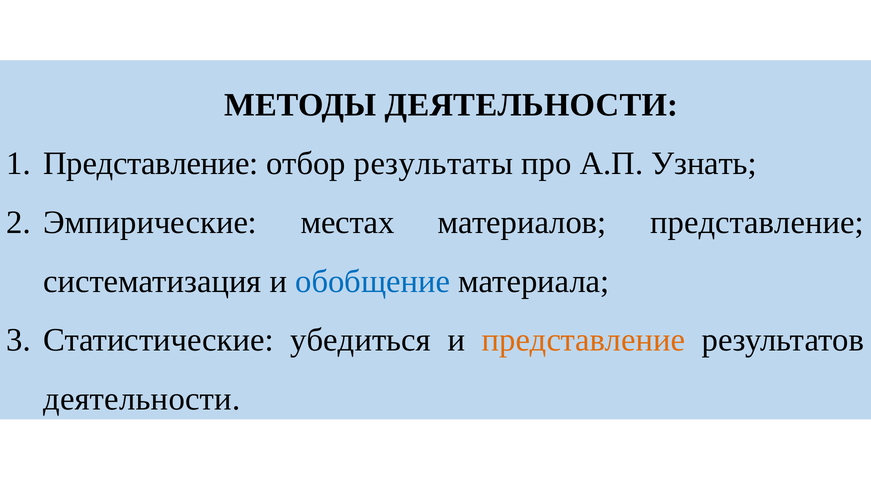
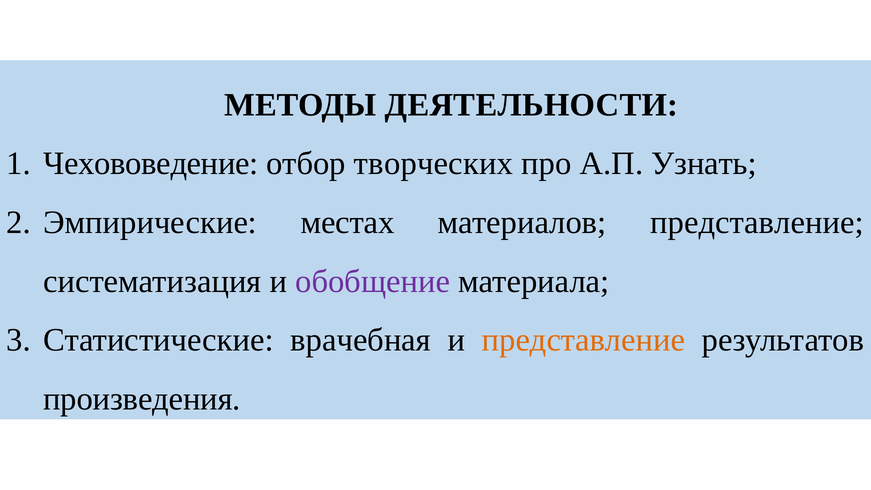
Представление at (151, 164): Представление -> Чехововедение
результаты: результаты -> творческих
обобщение colour: blue -> purple
убедиться: убедиться -> врачебная
деятельности at (142, 399): деятельности -> произведения
